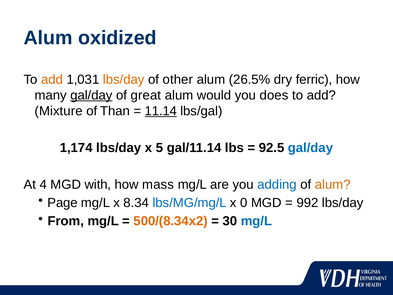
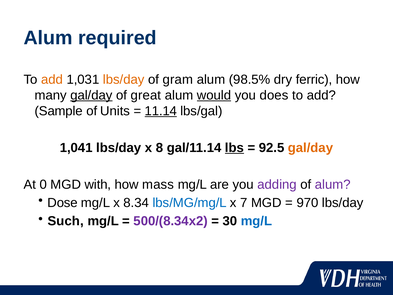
oxidized: oxidized -> required
other: other -> gram
26.5%: 26.5% -> 98.5%
would underline: none -> present
Mixture: Mixture -> Sample
Than: Than -> Units
1,174: 1,174 -> 1,041
5: 5 -> 8
lbs underline: none -> present
gal/day at (310, 148) colour: blue -> orange
4: 4 -> 0
adding colour: blue -> purple
alum at (333, 184) colour: orange -> purple
Page: Page -> Dose
0: 0 -> 7
992: 992 -> 970
From: From -> Such
500/(8.34x2 colour: orange -> purple
